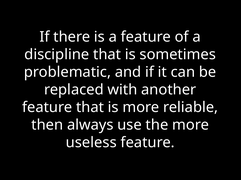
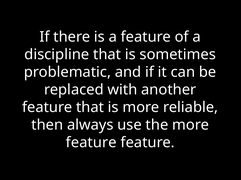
useless at (91, 143): useless -> feature
